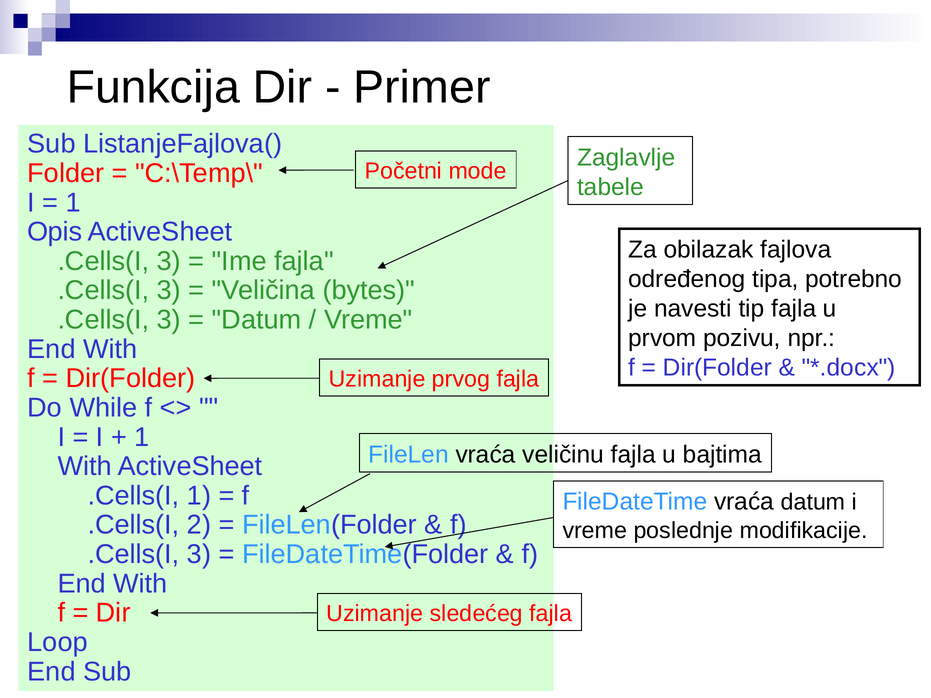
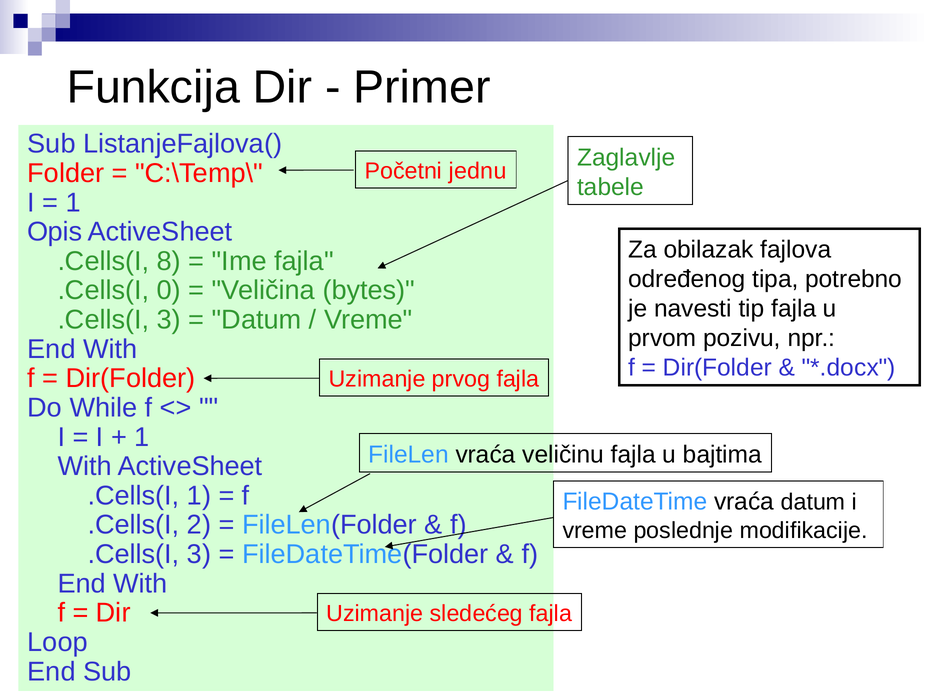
mode: mode -> jednu
3 at (169, 261): 3 -> 8
3 at (169, 291): 3 -> 0
